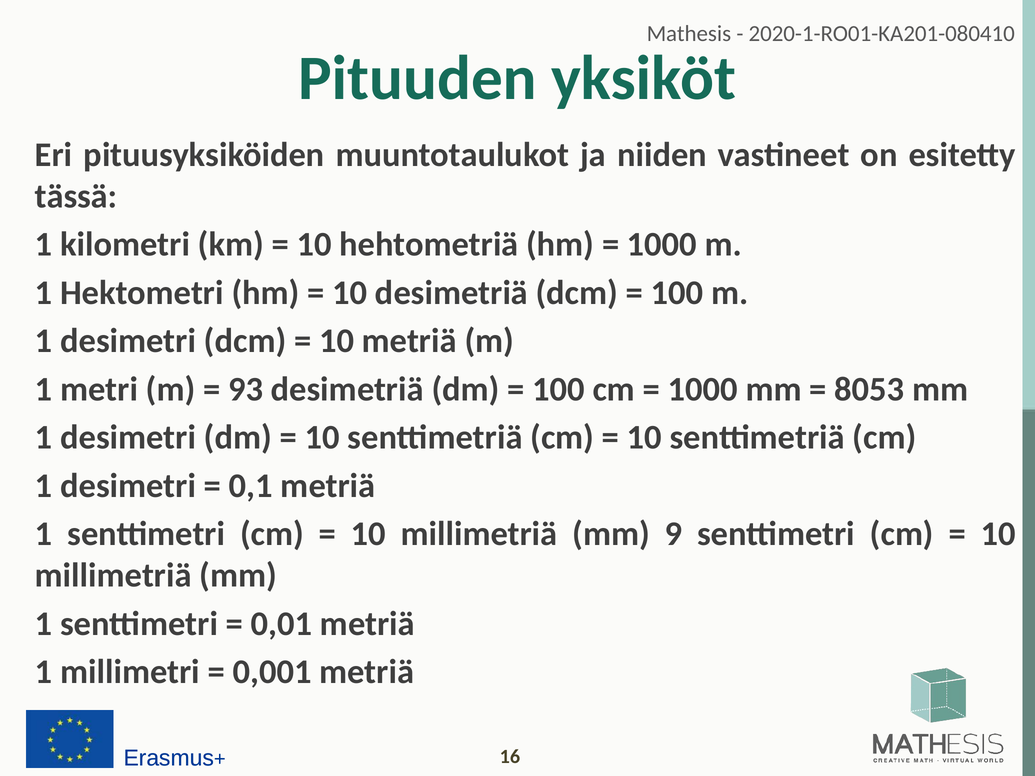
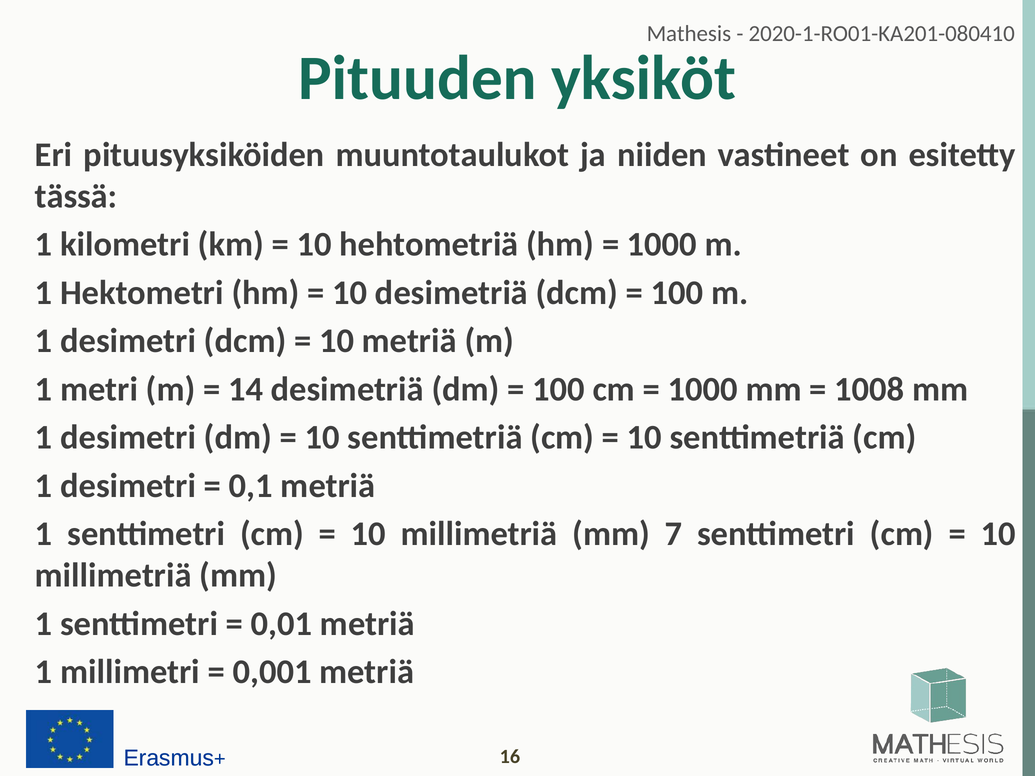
93: 93 -> 14
8053: 8053 -> 1008
9: 9 -> 7
